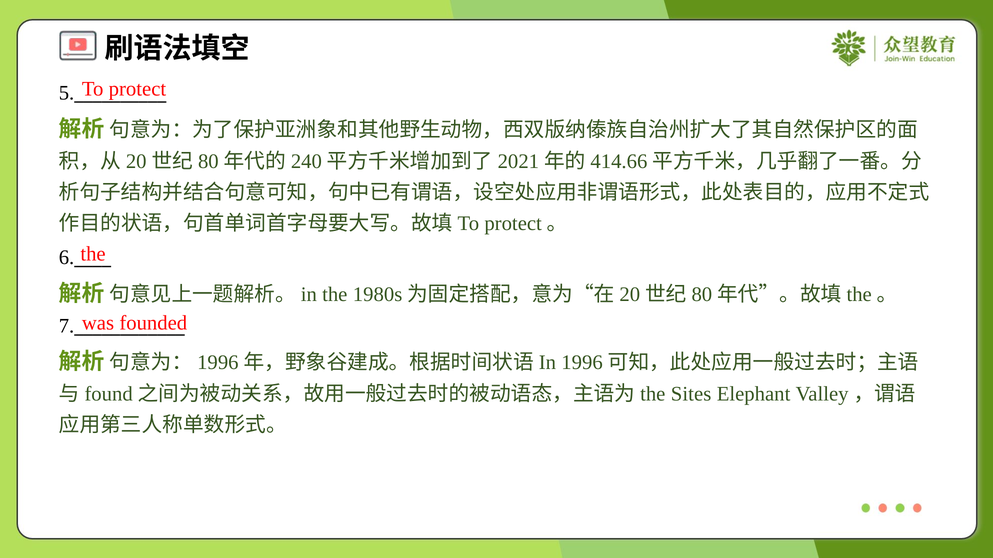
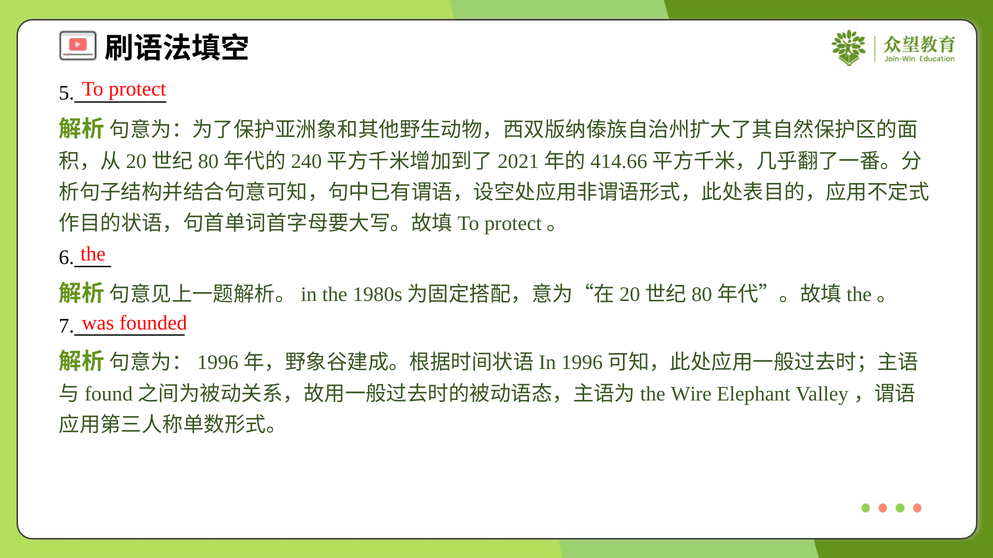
Sites: Sites -> Wire
